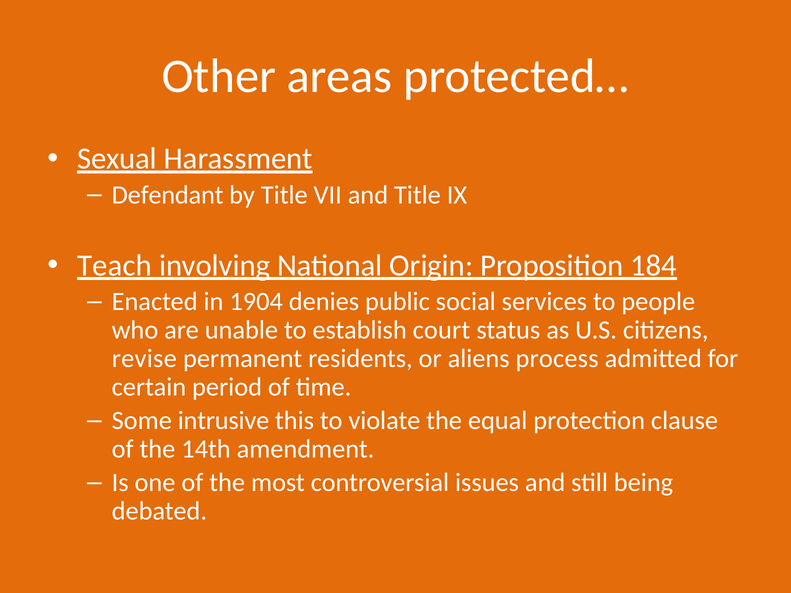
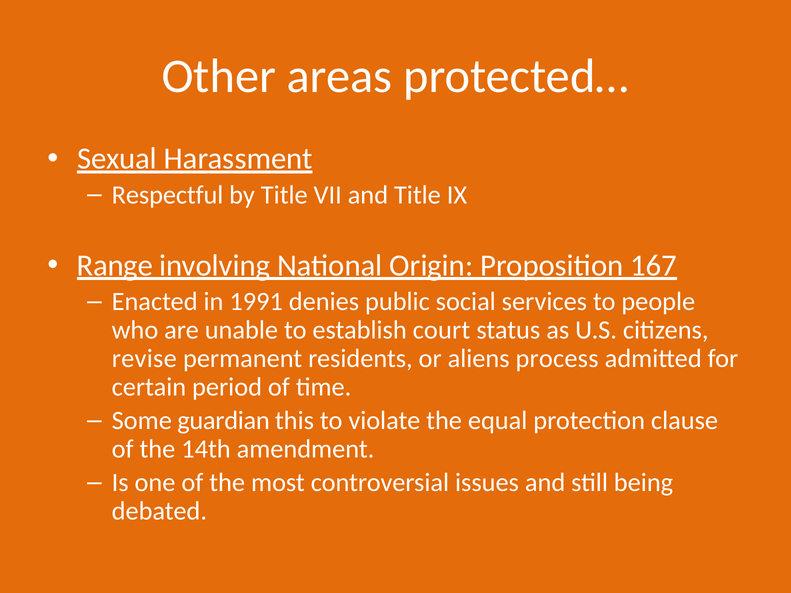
Defendant: Defendant -> Respectful
Teach: Teach -> Range
184: 184 -> 167
1904: 1904 -> 1991
intrusive: intrusive -> guardian
